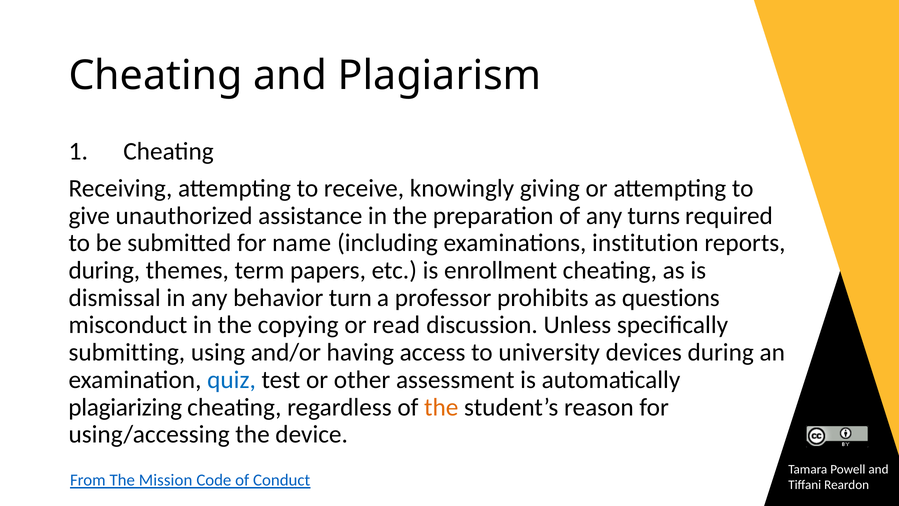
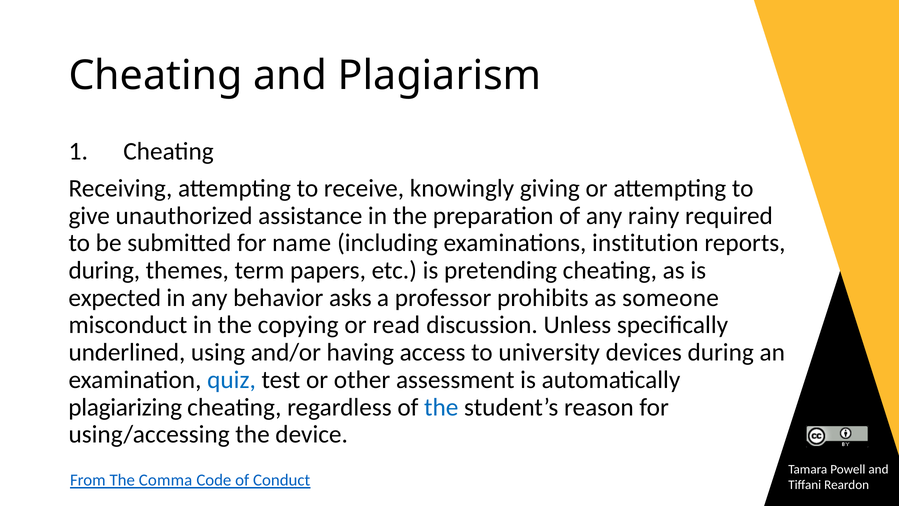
turns: turns -> rainy
enrollment: enrollment -> pretending
dismissal: dismissal -> expected
turn: turn -> asks
questions: questions -> someone
submitting: submitting -> underlined
the at (441, 407) colour: orange -> blue
Mission: Mission -> Comma
